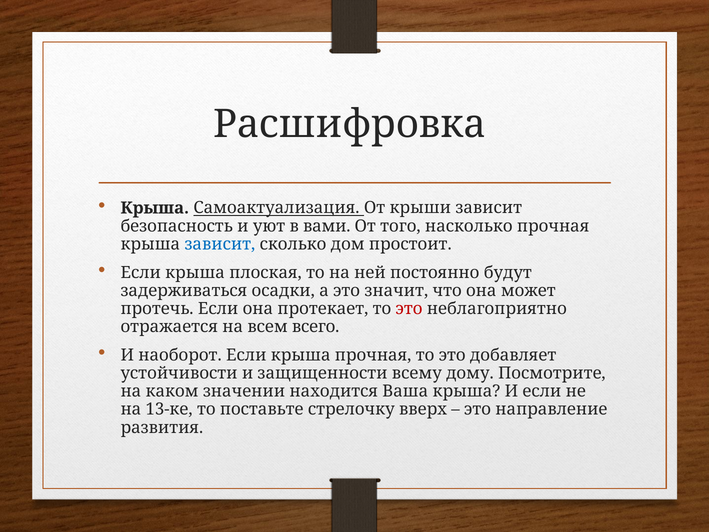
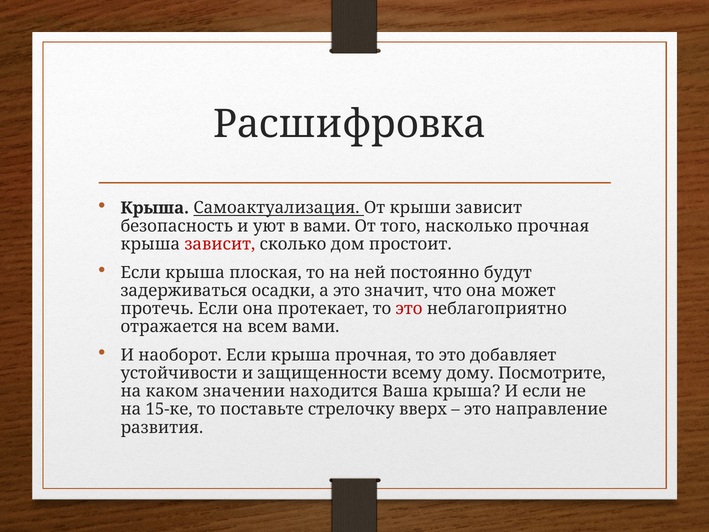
зависит at (220, 244) colour: blue -> red
всем всего: всего -> вами
13-ке: 13-ке -> 15-ке
